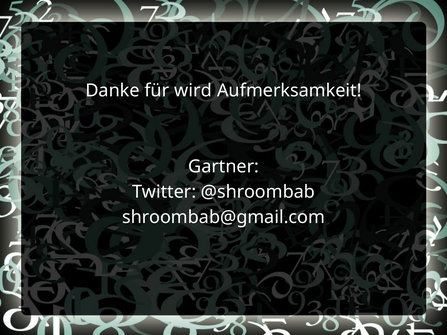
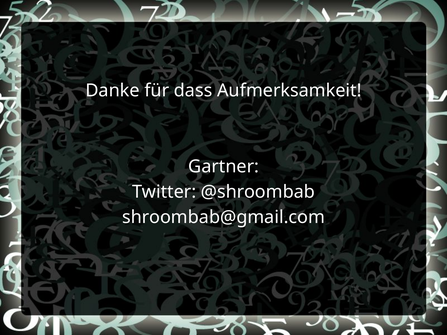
wird: wird -> dass
